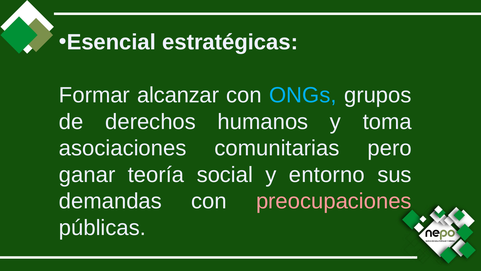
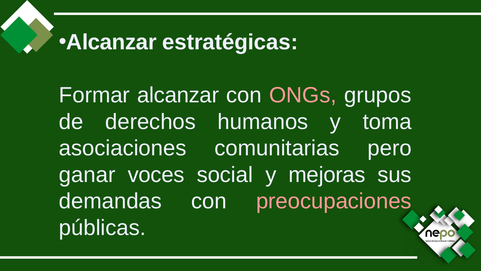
Esencial at (111, 42): Esencial -> Alcanzar
ONGs colour: light blue -> pink
teoría: teoría -> voces
entorno: entorno -> mejoras
